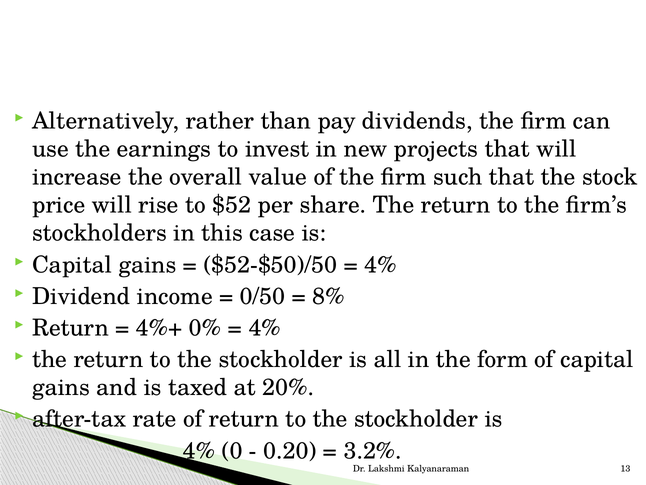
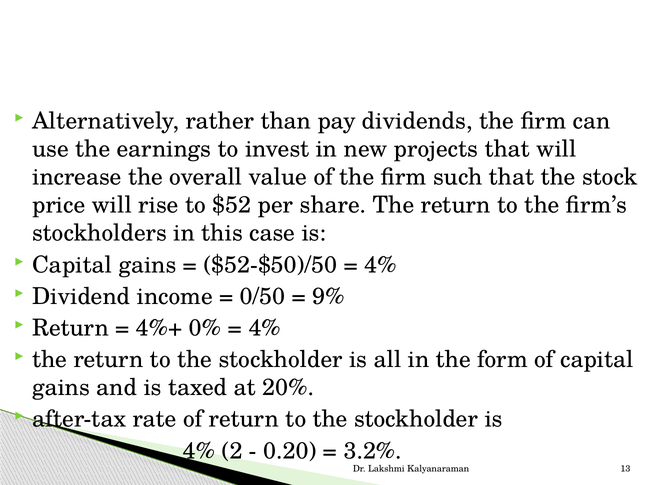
8%: 8% -> 9%
0: 0 -> 2
